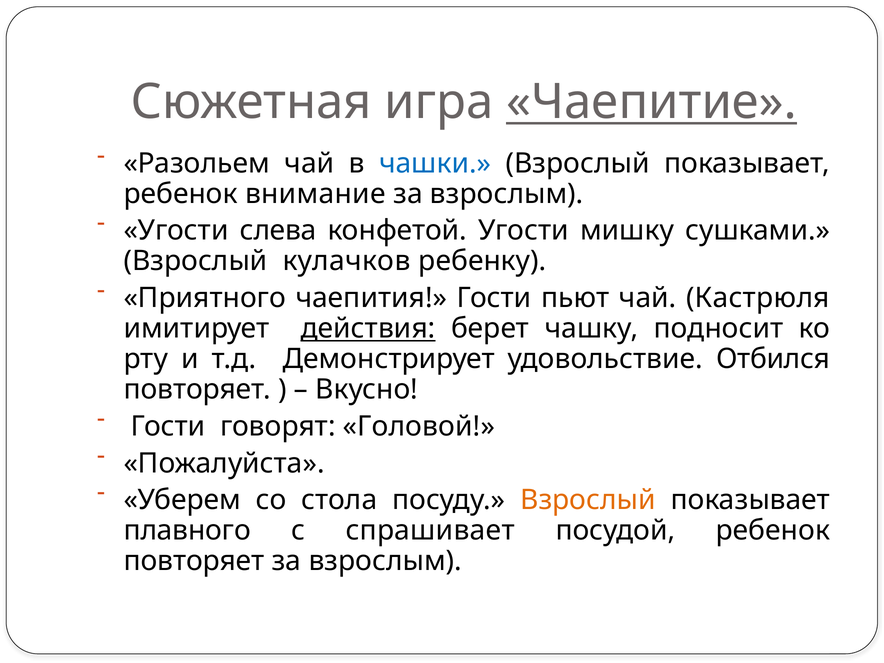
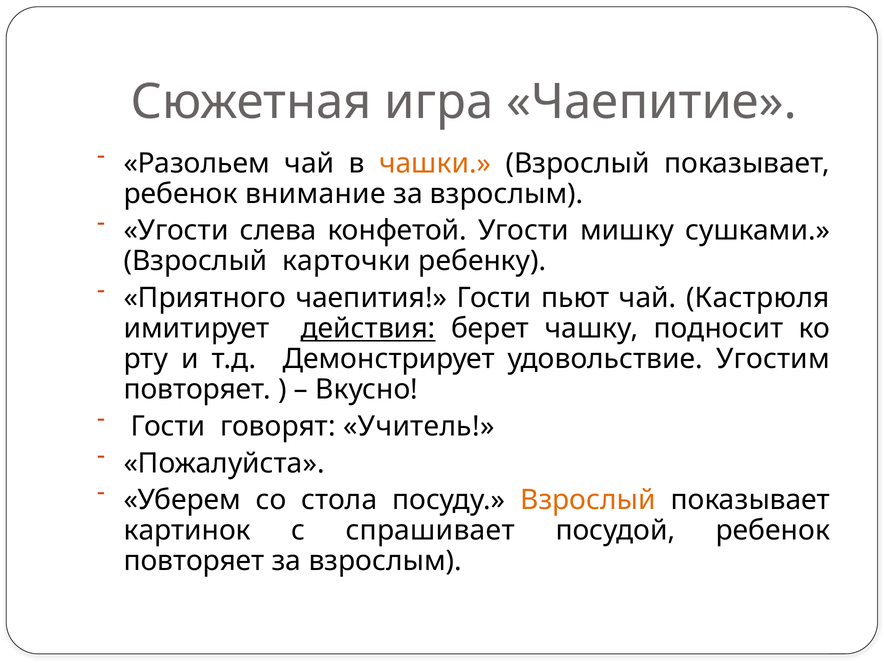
Чаепитие underline: present -> none
чашки colour: blue -> orange
кулачков: кулачков -> карточки
Отбился: Отбился -> Угостим
Головой: Головой -> Учитель
плавного: плавного -> картинок
